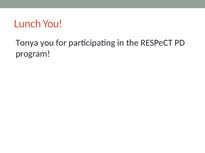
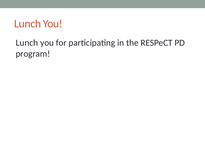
Tonya at (27, 43): Tonya -> Lunch
